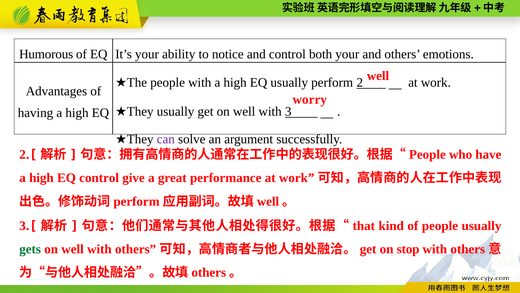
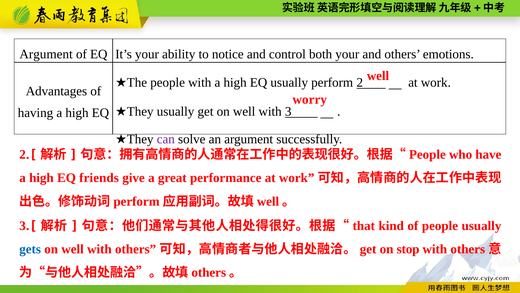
Humorous at (46, 54): Humorous -> Argument
EQ control: control -> friends
gets colour: green -> blue
